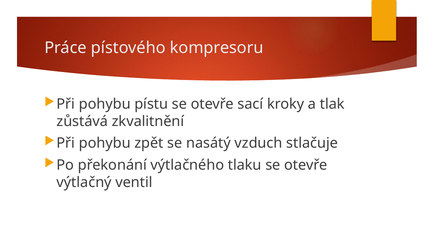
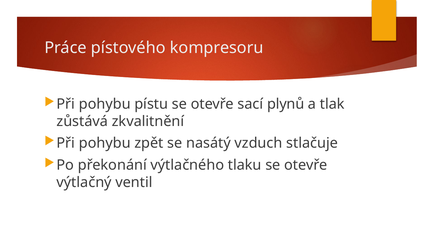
kroky: kroky -> plynů
